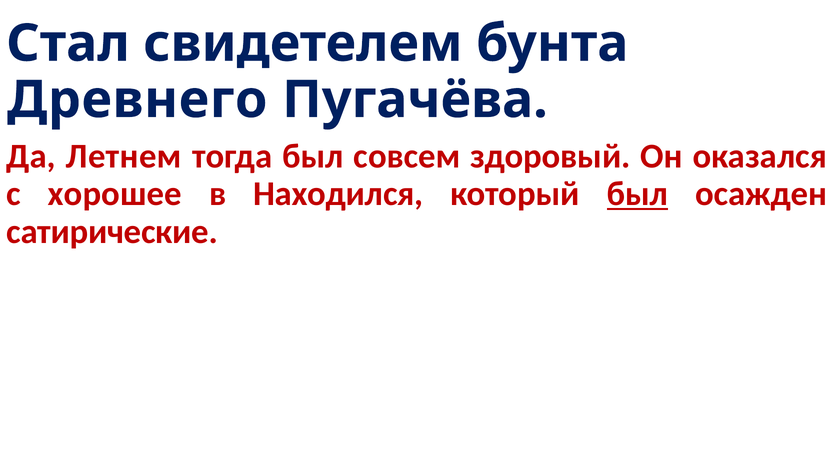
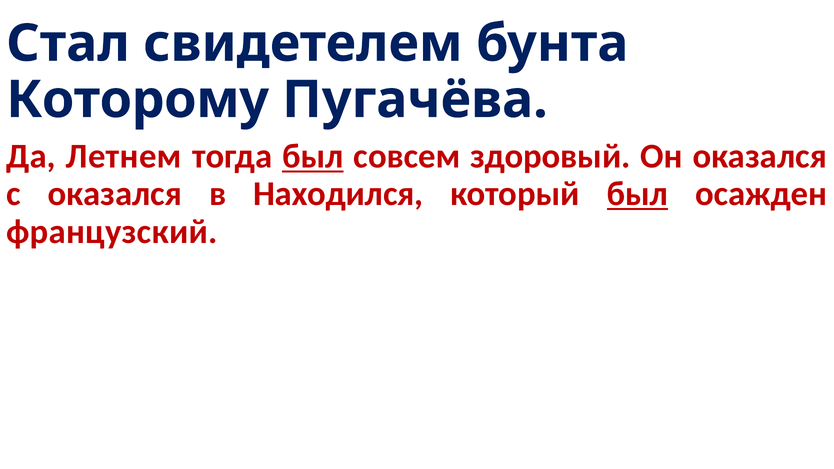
Древнего: Древнего -> Которому
был at (313, 157) underline: none -> present
с хорошее: хорошее -> оказался
сатирические: сатирические -> французский
